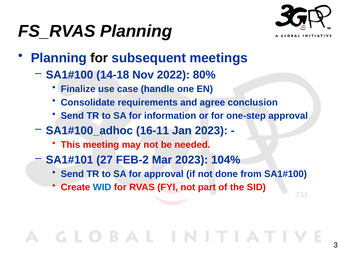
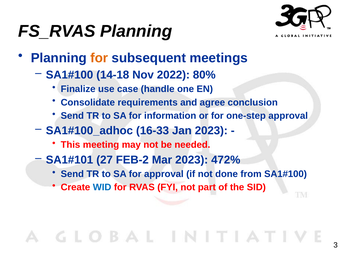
for at (99, 58) colour: black -> orange
16-11: 16-11 -> 16-33
104%: 104% -> 472%
